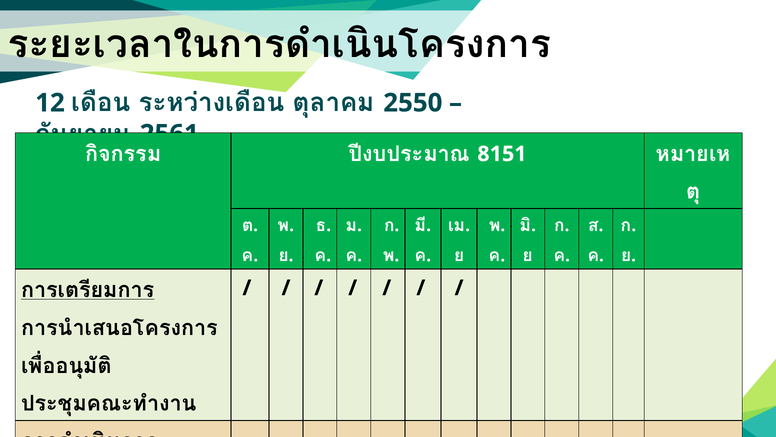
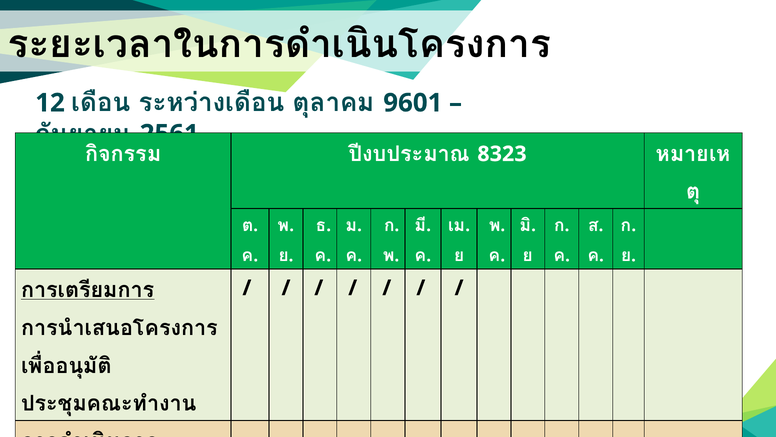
2550: 2550 -> 9601
8151: 8151 -> 8323
